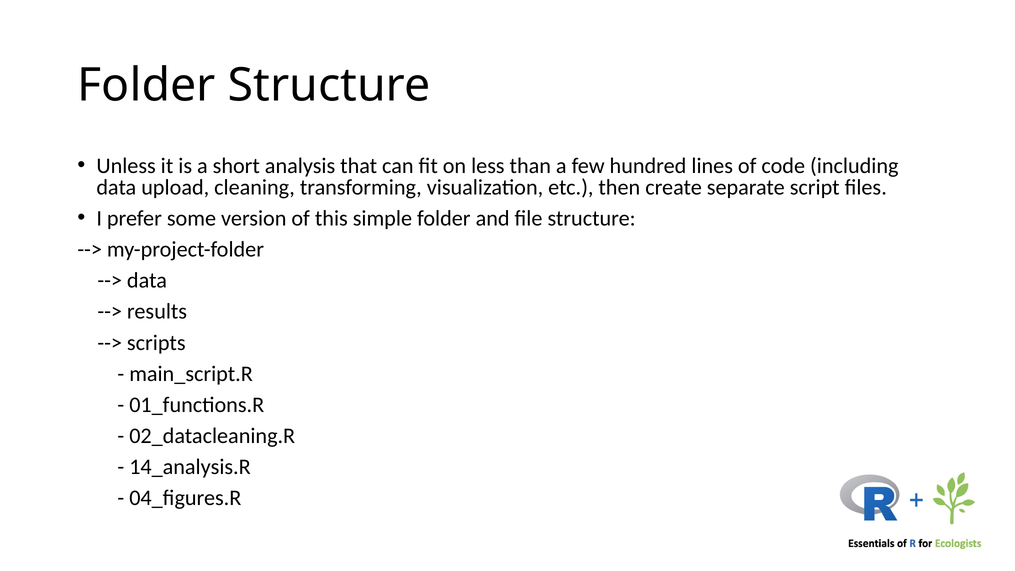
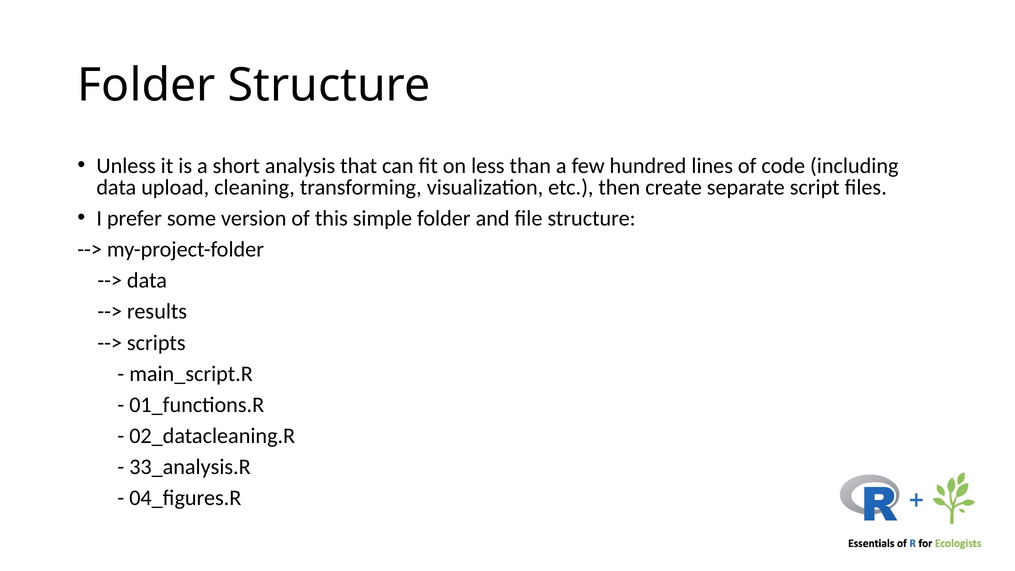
14_analysis.R: 14_analysis.R -> 33_analysis.R
